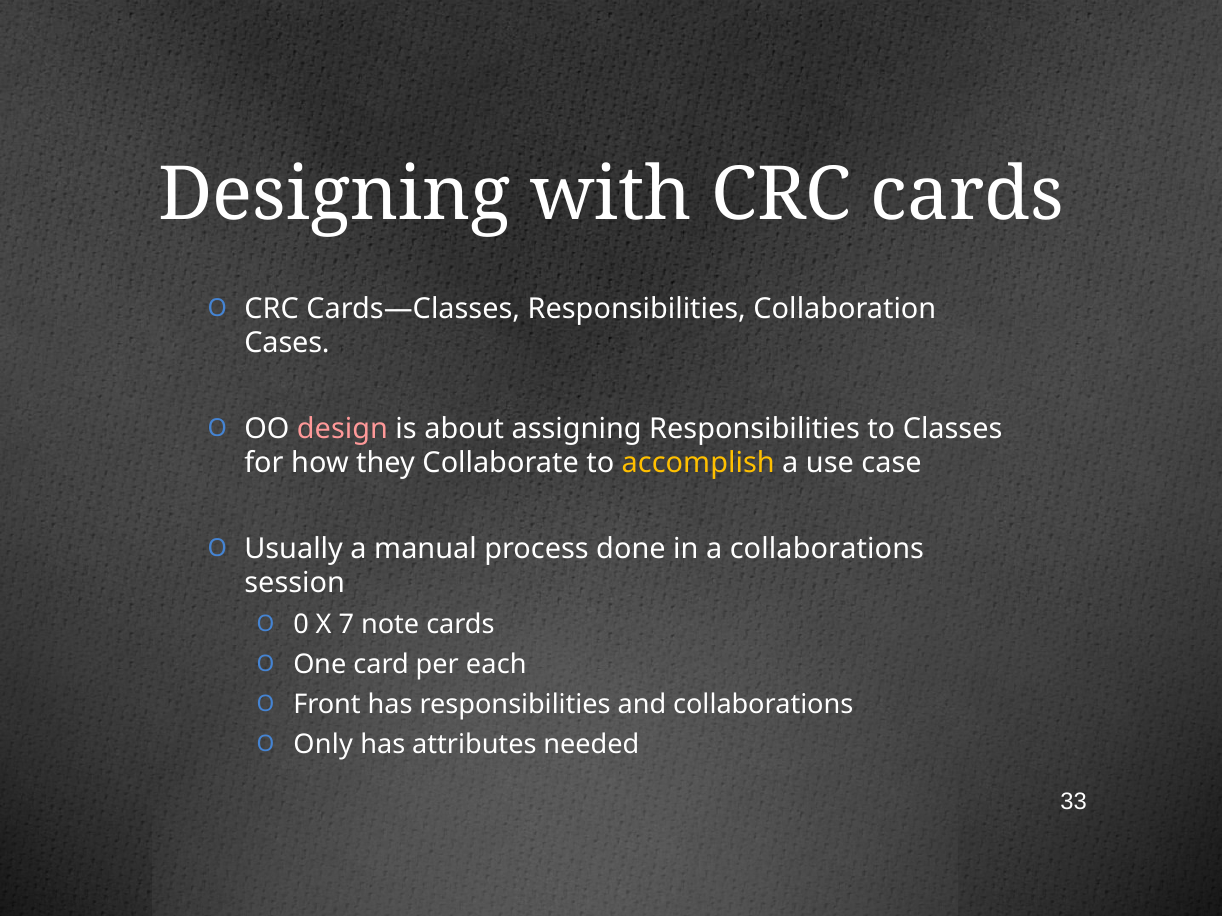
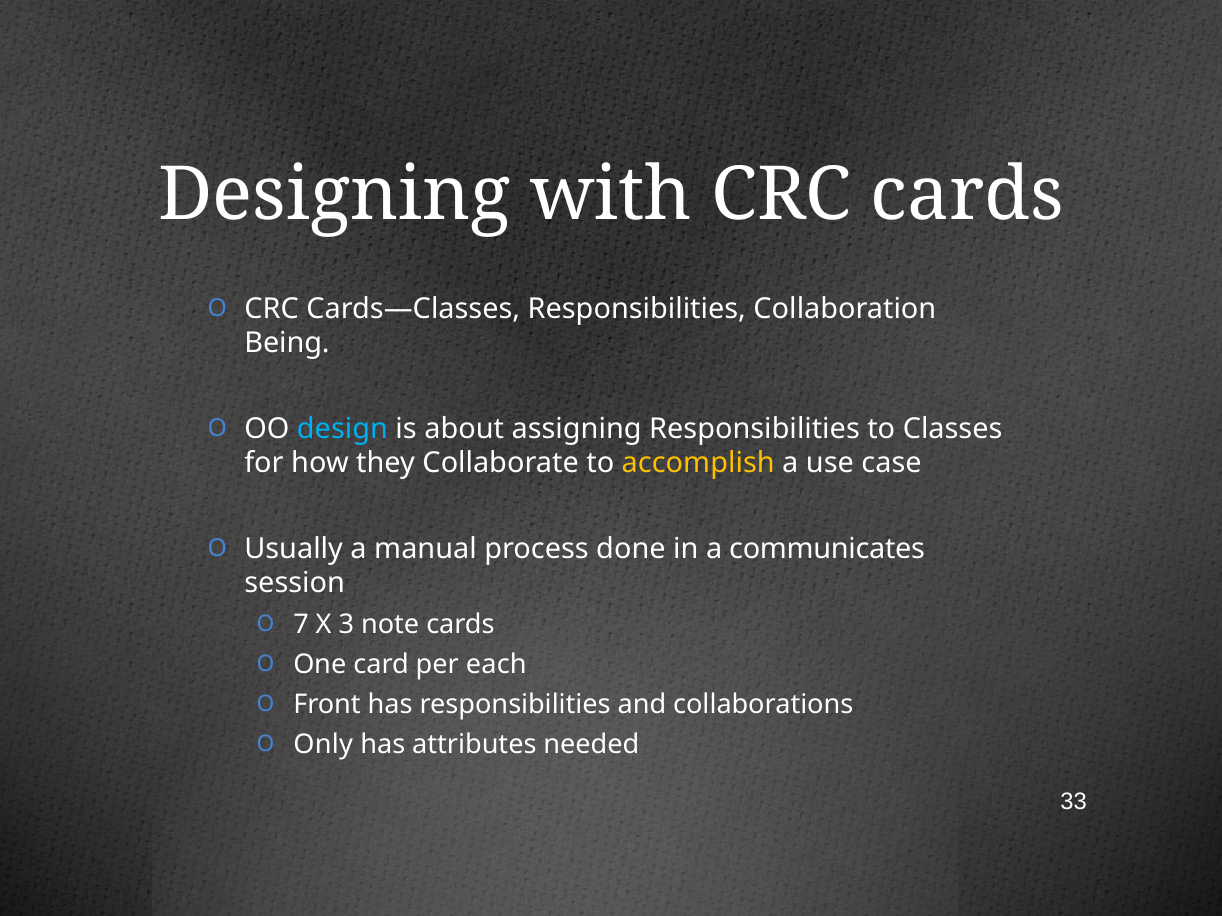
Cases: Cases -> Being
design colour: pink -> light blue
a collaborations: collaborations -> communicates
0: 0 -> 7
7: 7 -> 3
